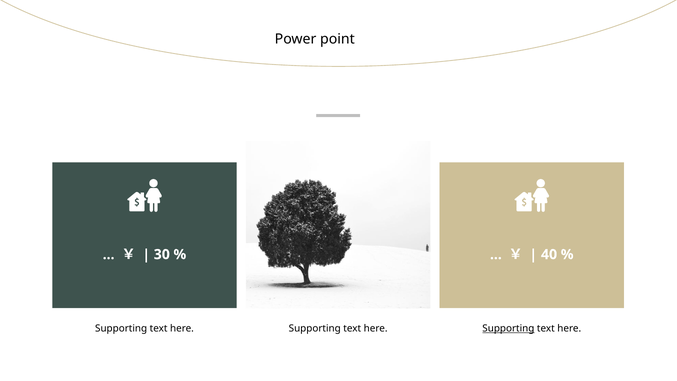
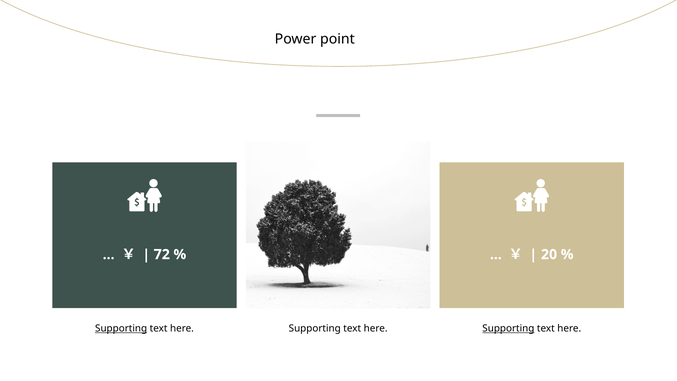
30: 30 -> 72
40: 40 -> 20
Supporting at (121, 328) underline: none -> present
